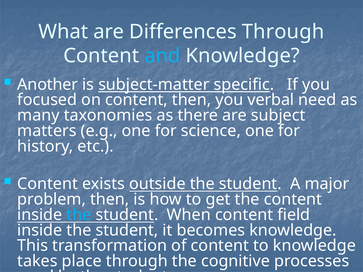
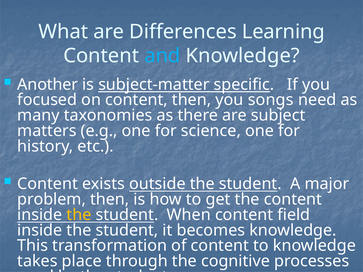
Differences Through: Through -> Learning
verbal: verbal -> songs
the at (79, 215) colour: light blue -> yellow
